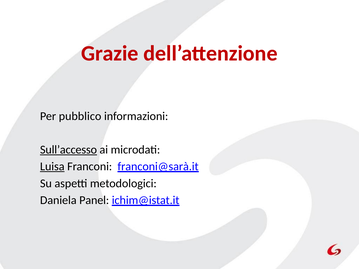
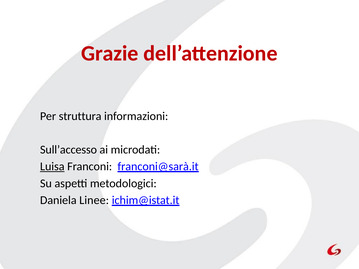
pubblico: pubblico -> struttura
Sull’accesso underline: present -> none
Panel: Panel -> Linee
